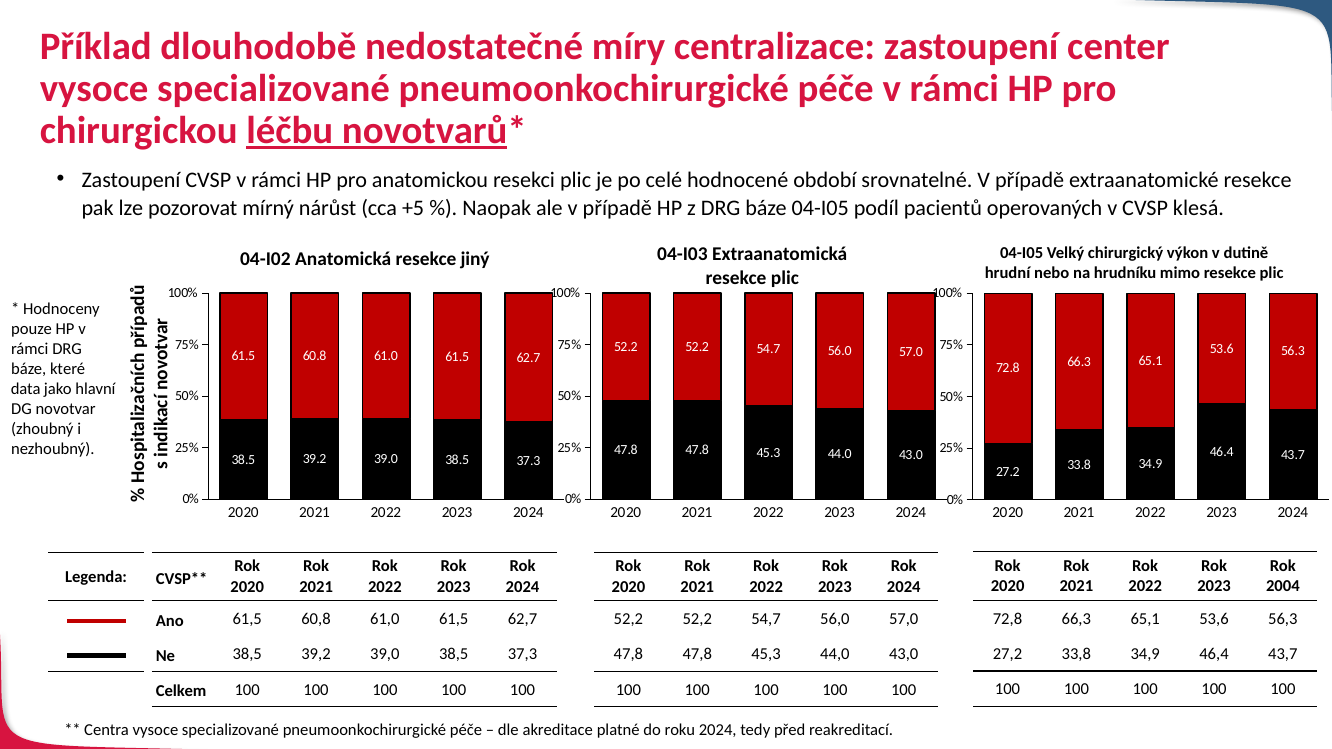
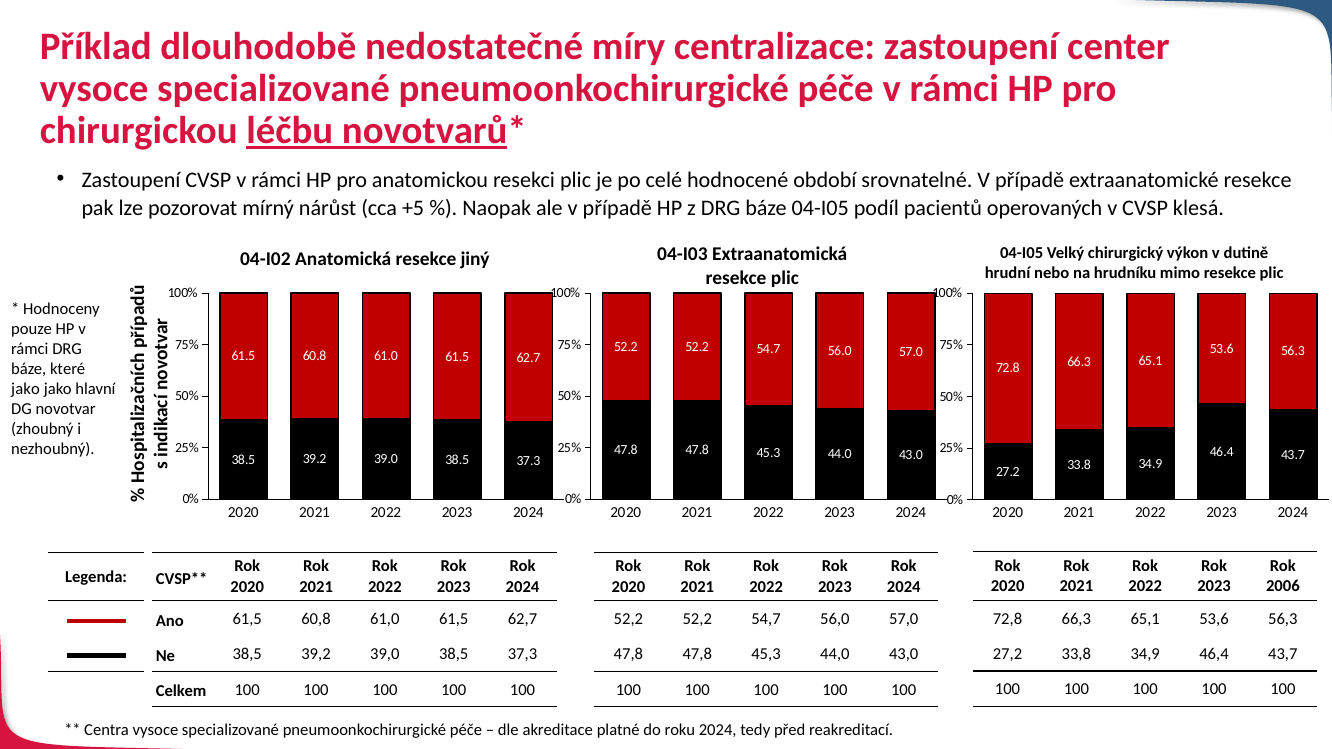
data at (26, 389): data -> jako
2004: 2004 -> 2006
